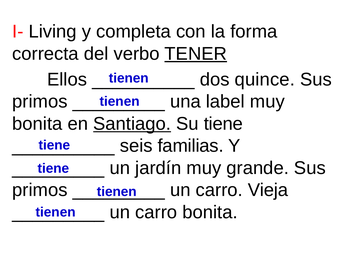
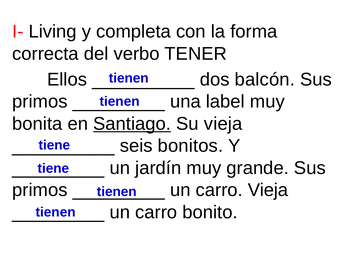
TENER underline: present -> none
quince: quince -> balcón
Su tiene: tiene -> vieja
familias: familias -> bonitos
carro bonita: bonita -> bonito
